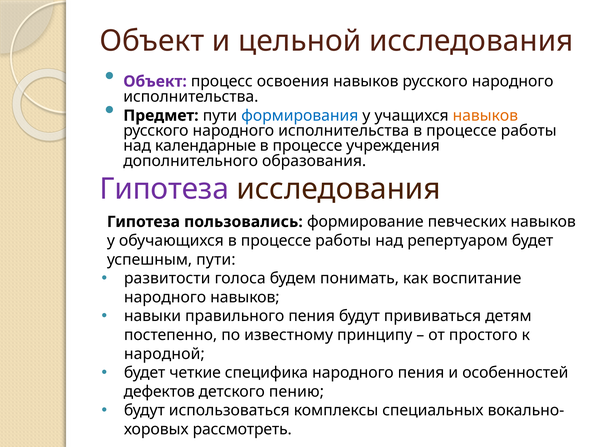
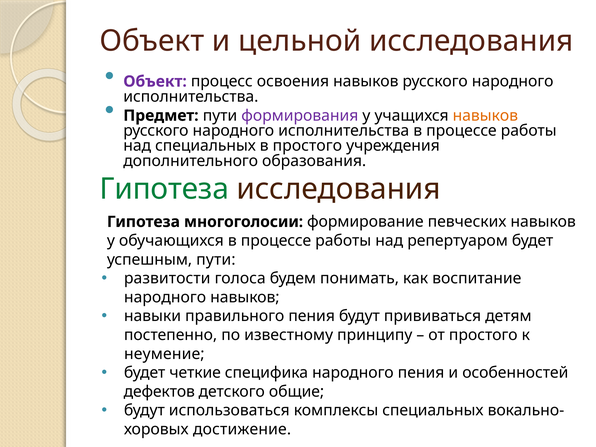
формирования colour: blue -> purple
над календарные: календарные -> специальных
процессе at (307, 146): процессе -> простого
Гипотеза at (164, 189) colour: purple -> green
пользовались: пользовались -> многоголосии
народной: народной -> неумение
пению: пению -> общие
рассмотреть: рассмотреть -> достижение
